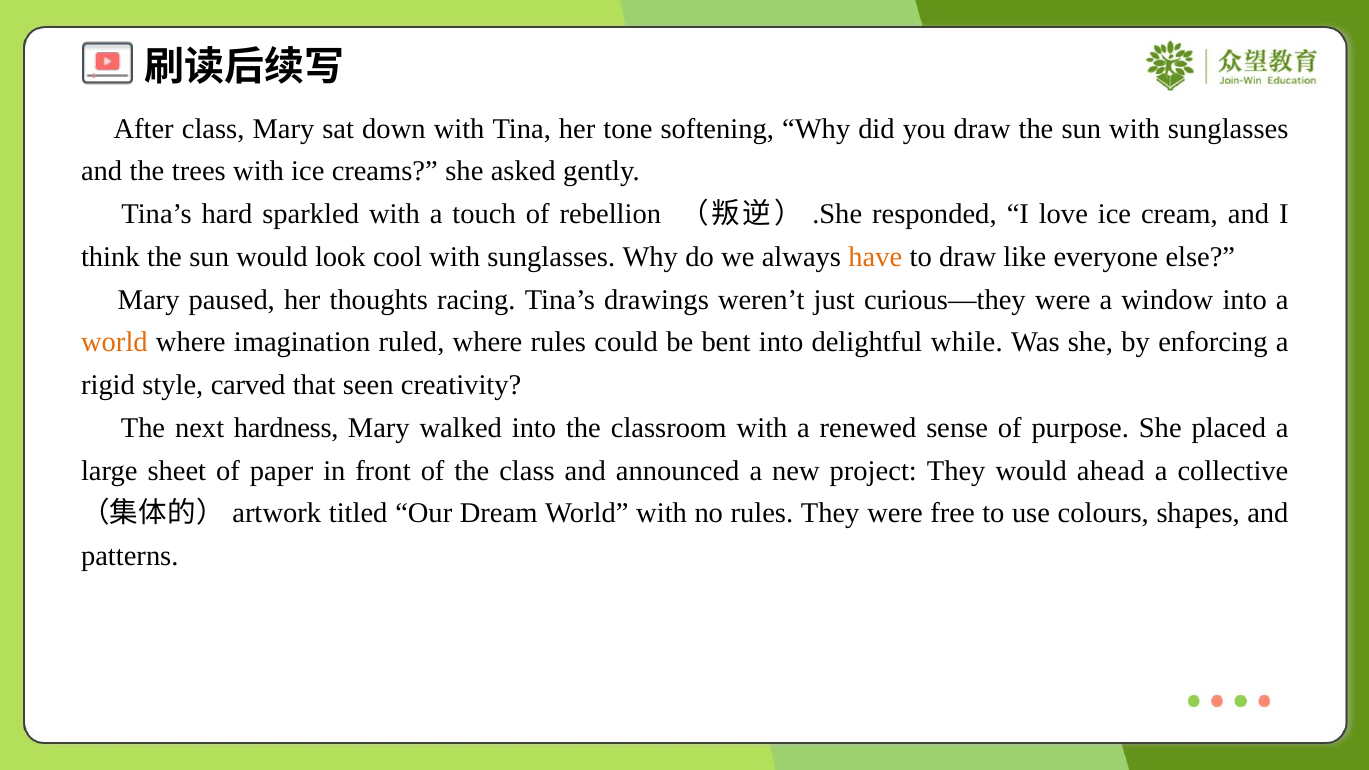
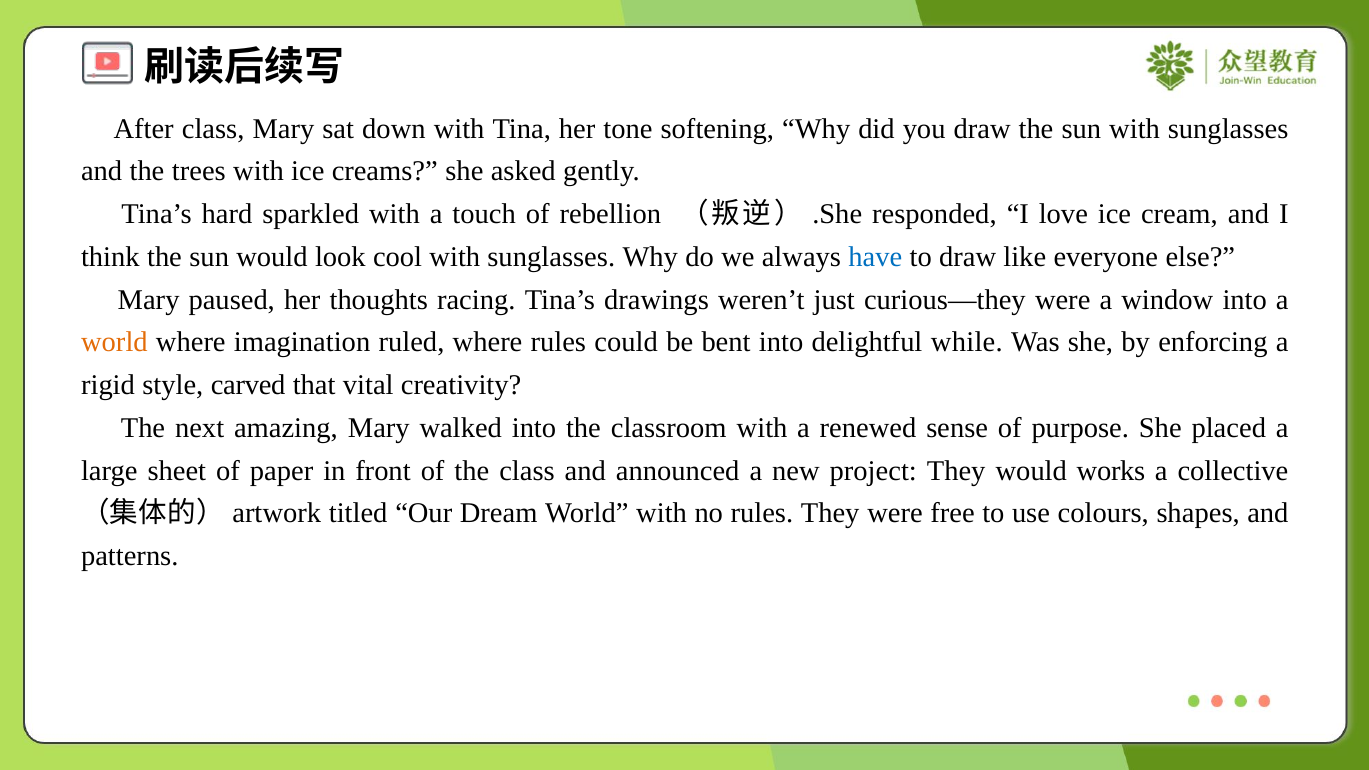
have colour: orange -> blue
seen: seen -> vital
hardness: hardness -> amazing
ahead: ahead -> works
